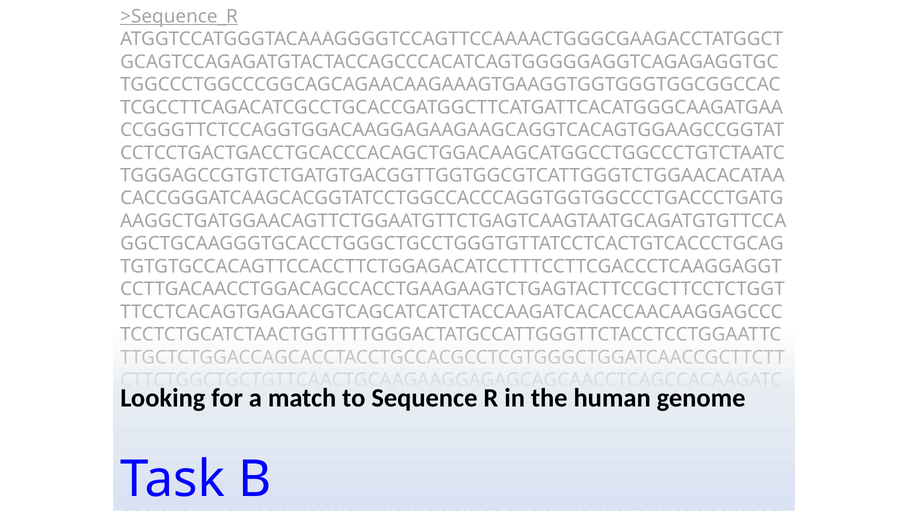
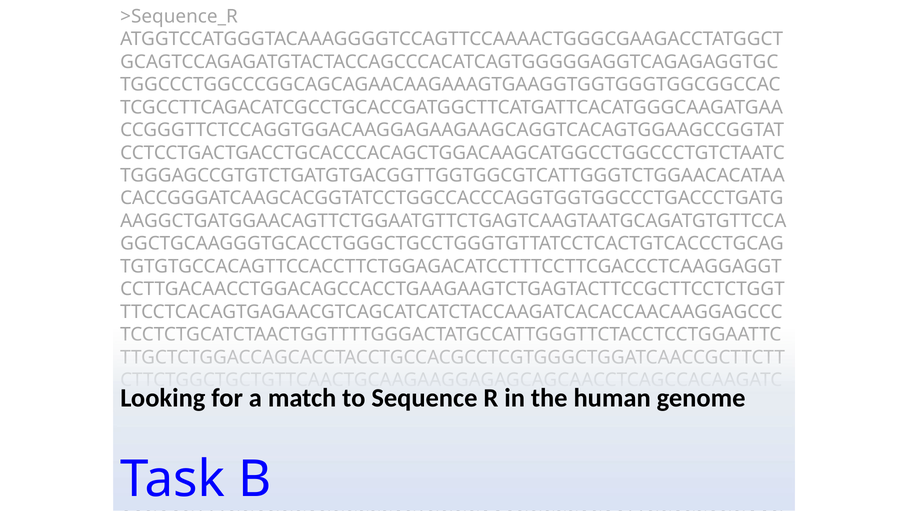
>Sequence_R underline: present -> none
